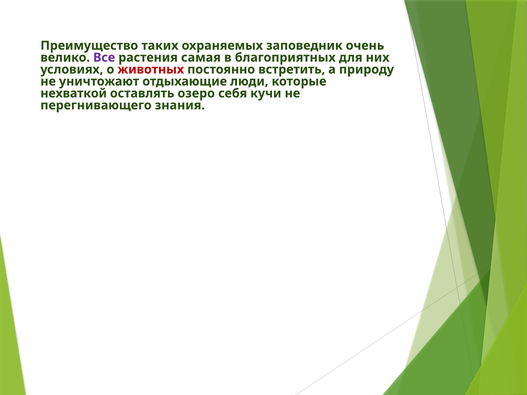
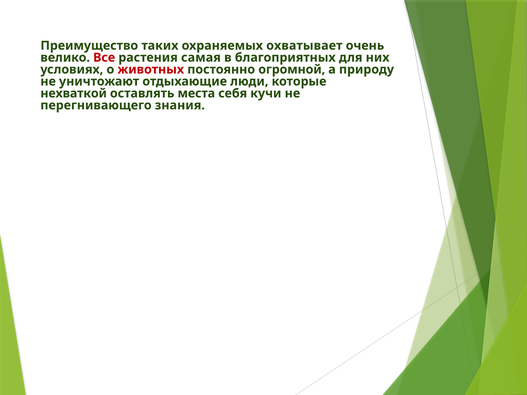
заповедник: заповедник -> охватывает
Все colour: purple -> red
встретить: встретить -> огромной
озеро: озеро -> места
